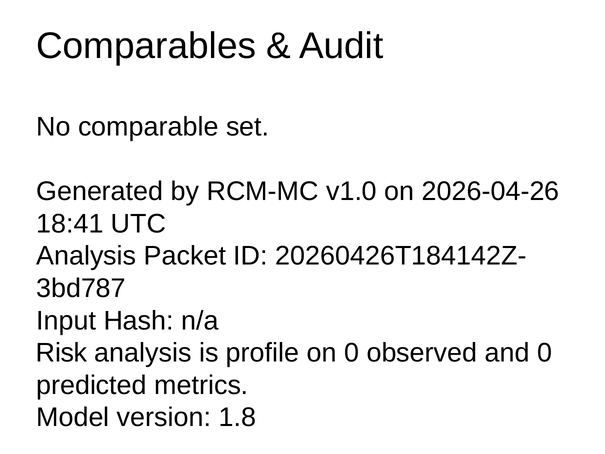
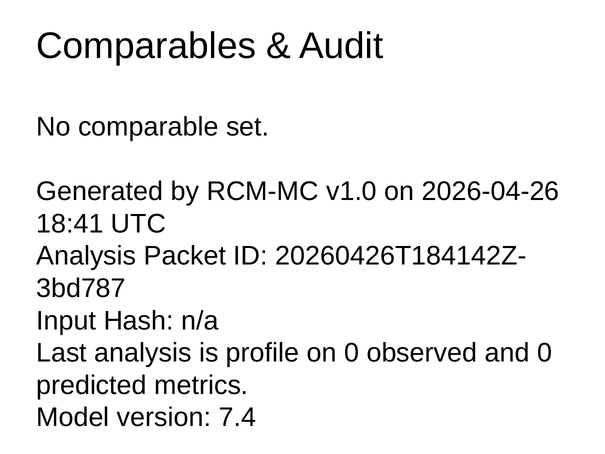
Risk: Risk -> Last
1.8: 1.8 -> 7.4
